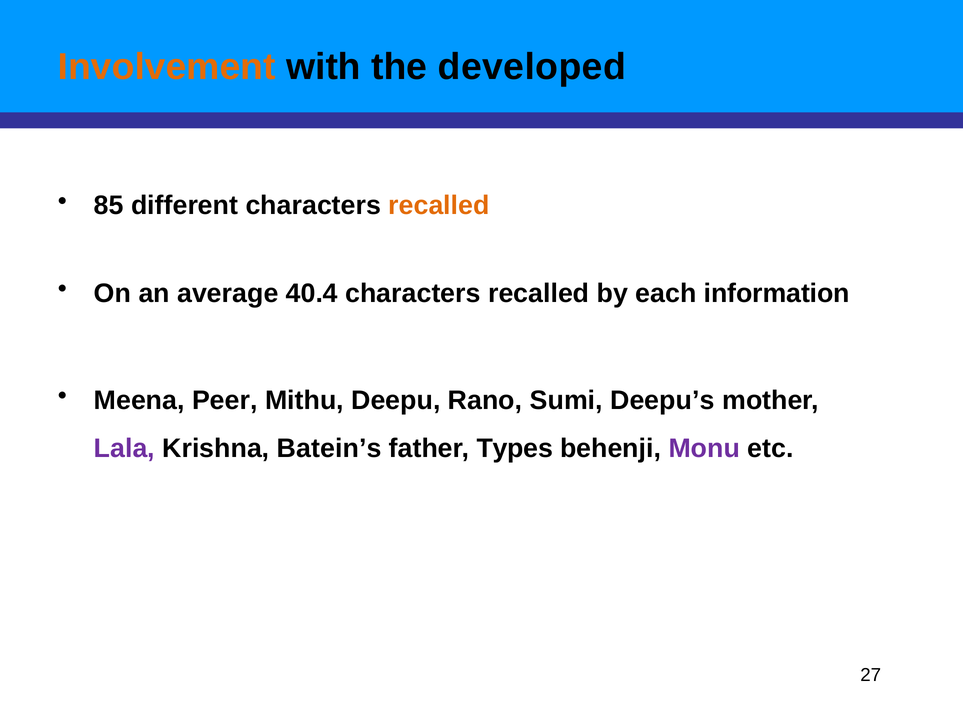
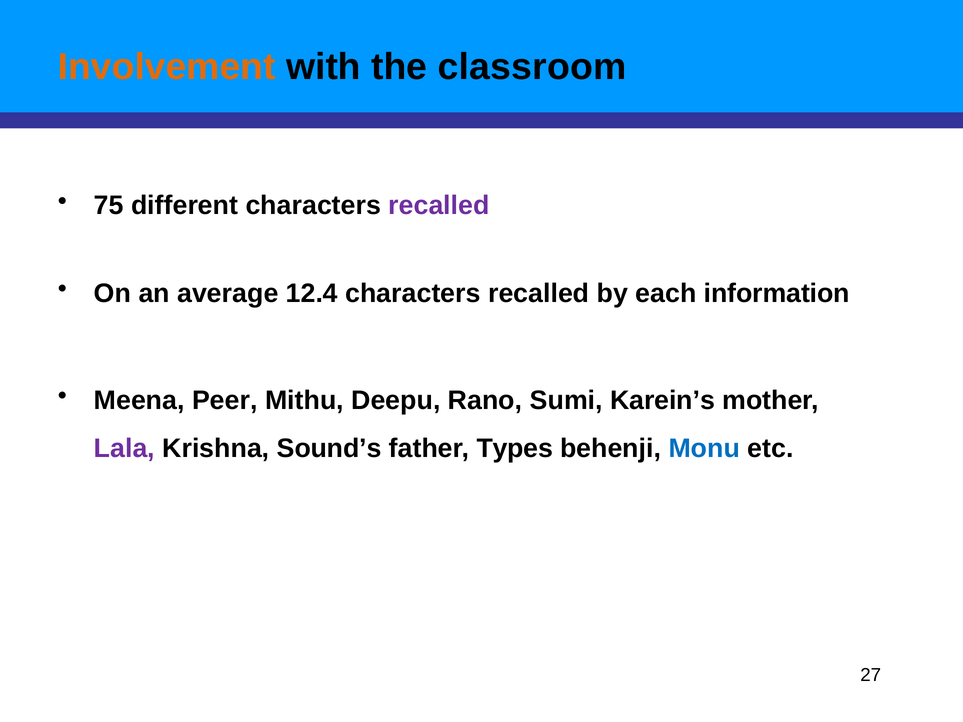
developed: developed -> classroom
85: 85 -> 75
recalled at (439, 206) colour: orange -> purple
40.4: 40.4 -> 12.4
Deepu’s: Deepu’s -> Karein’s
Batein’s: Batein’s -> Sound’s
Monu colour: purple -> blue
